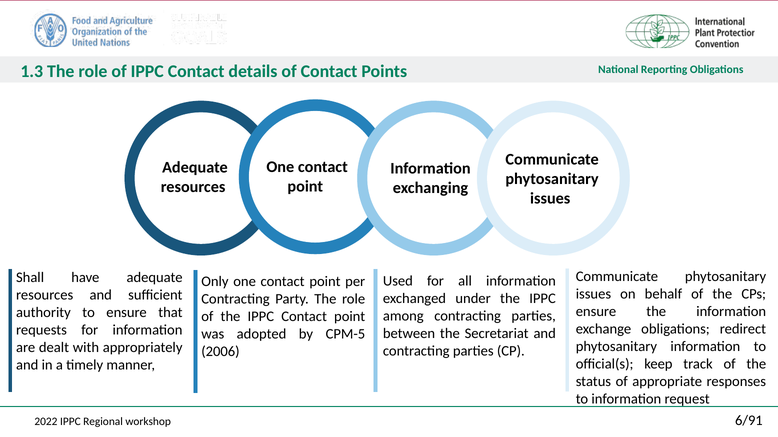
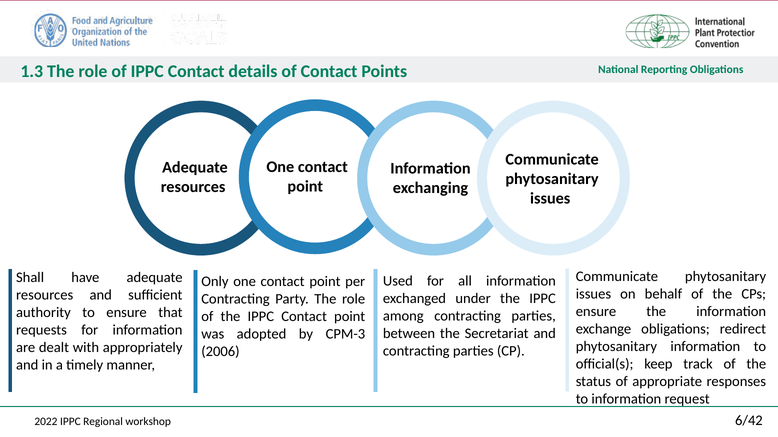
CPM-5: CPM-5 -> CPM-3
6/91: 6/91 -> 6/42
